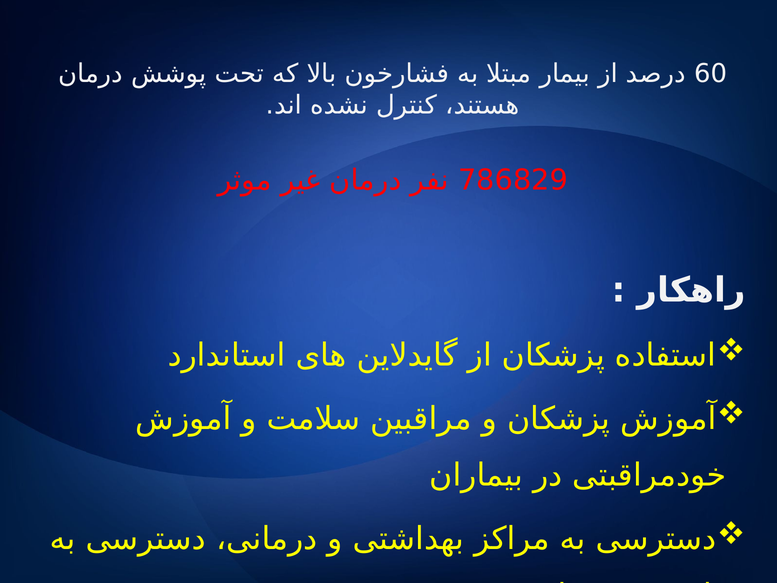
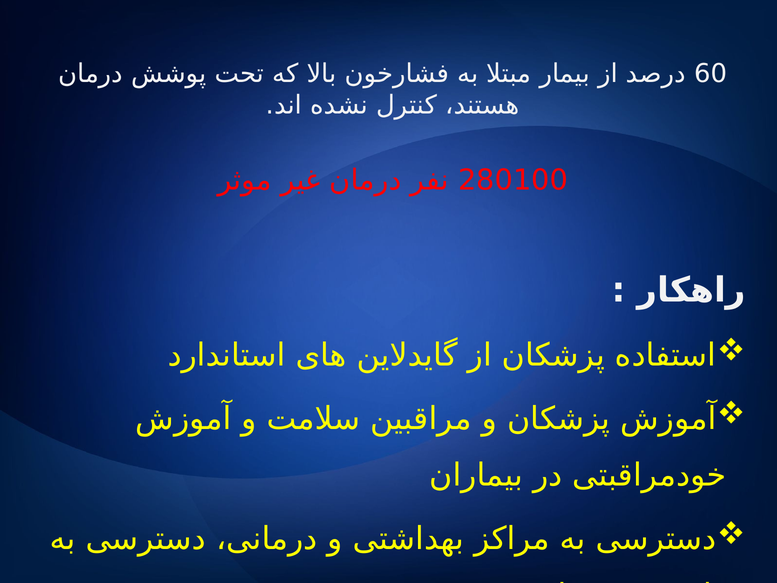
786829: 786829 -> 280100
